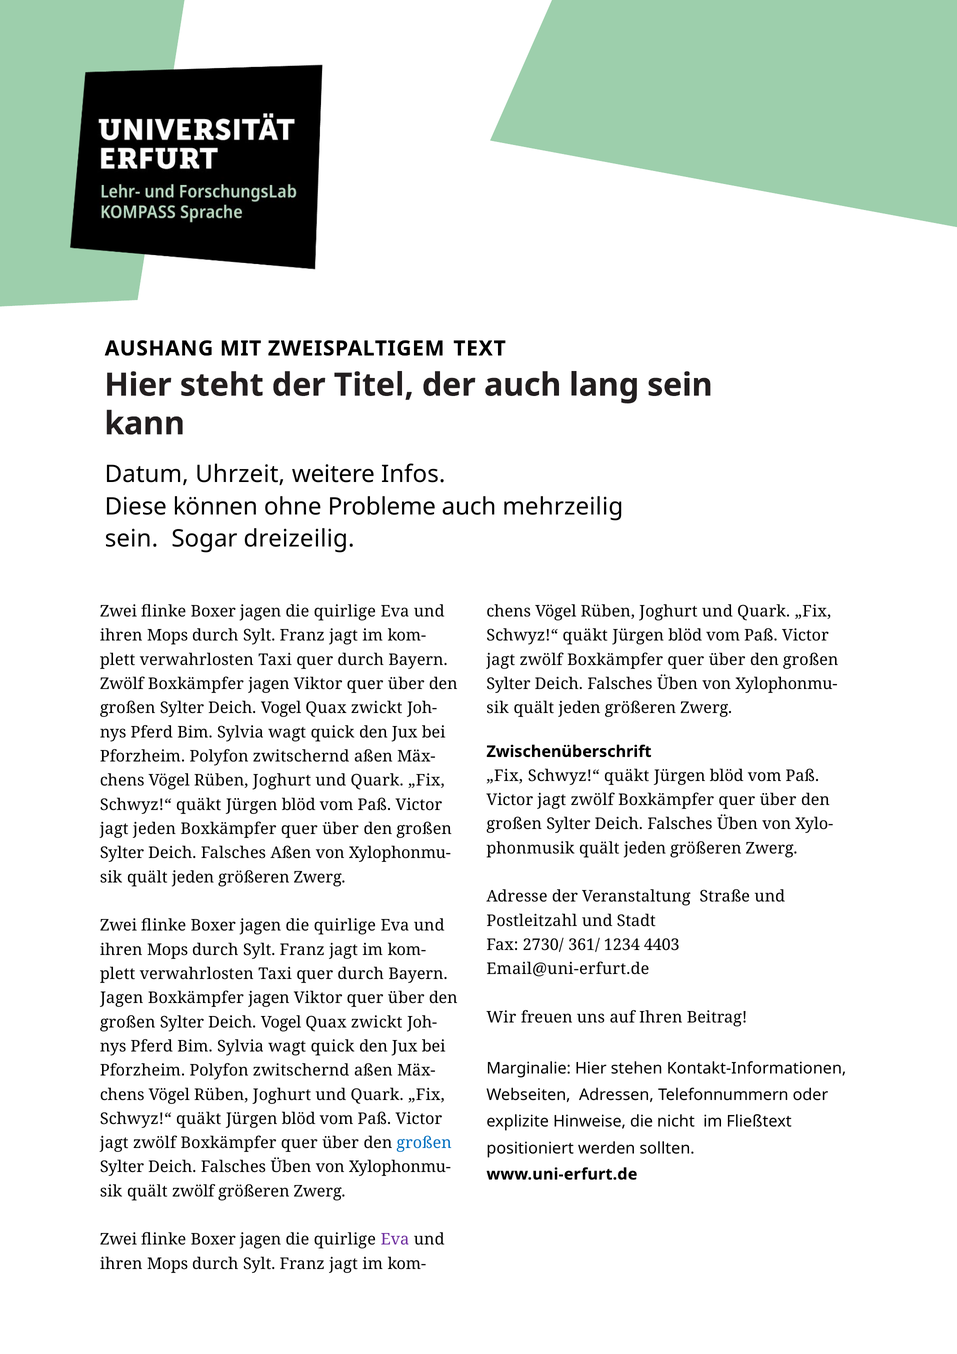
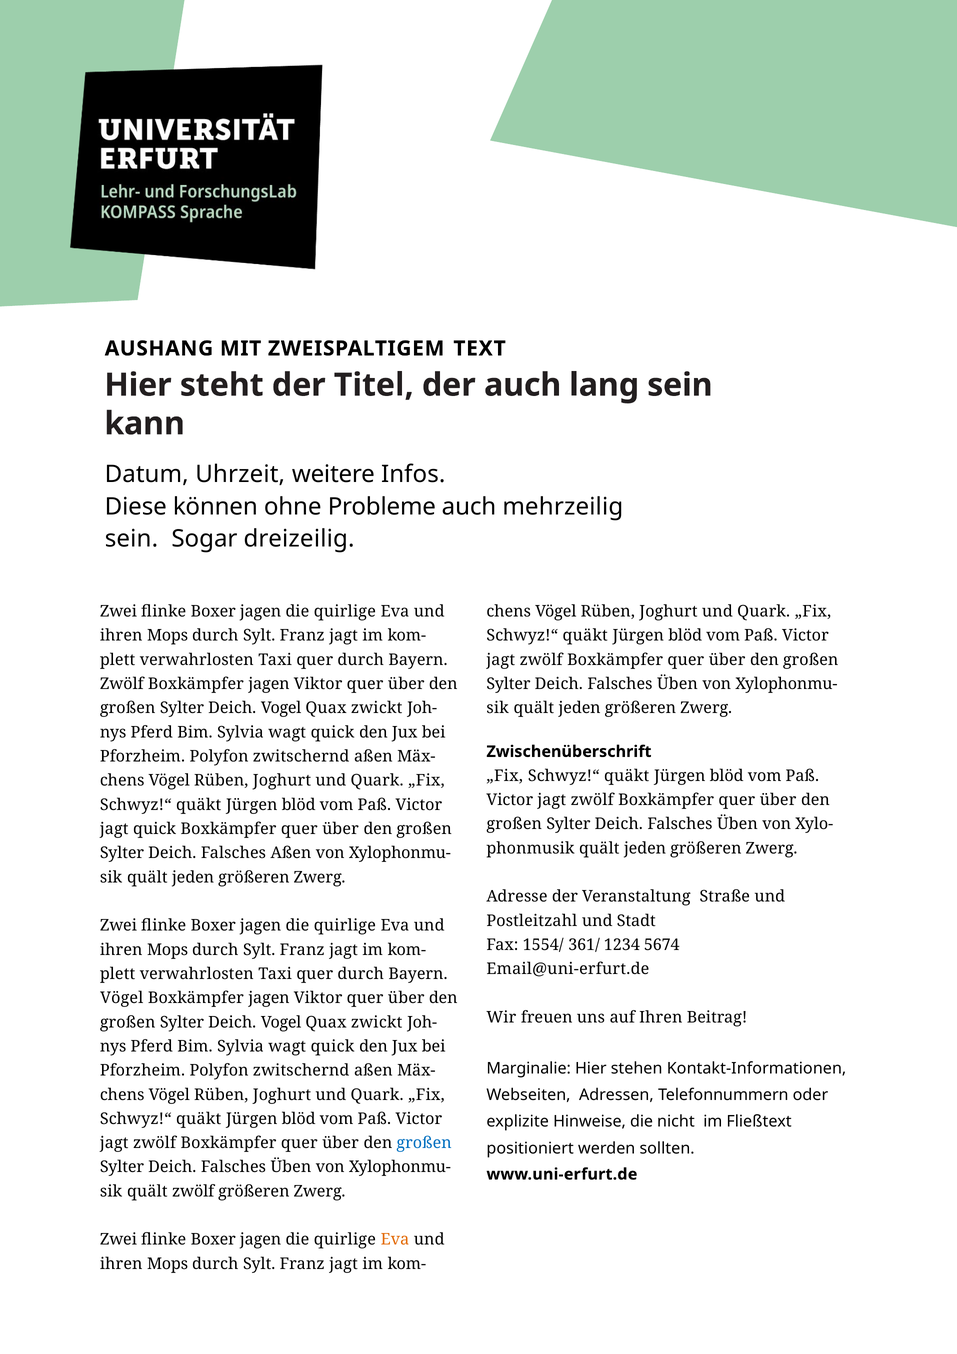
jagt jeden: jeden -> quick
2730/: 2730/ -> 1554/
4403: 4403 -> 5674
Jagen at (122, 998): Jagen -> Vögel
Eva at (395, 1240) colour: purple -> orange
